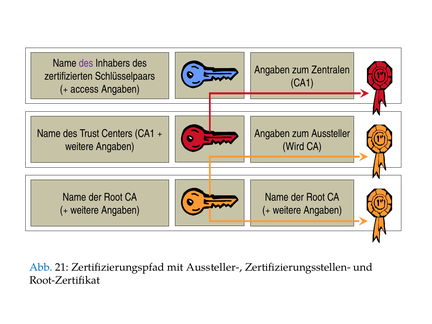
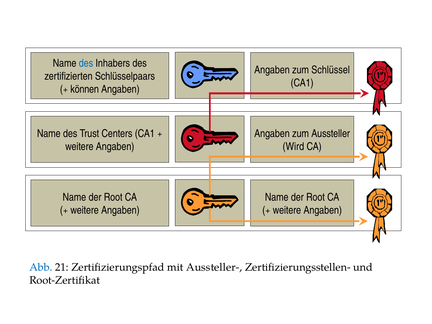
des at (86, 63) colour: purple -> blue
Zentralen: Zentralen -> Schlüssel
access: access -> können
